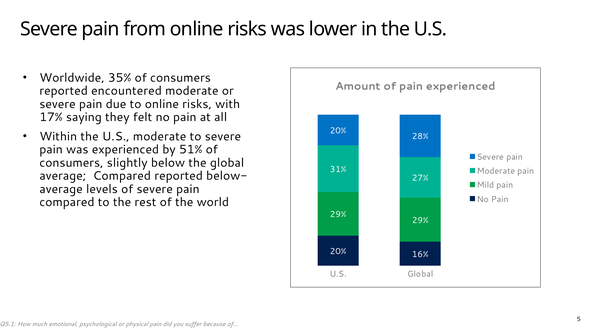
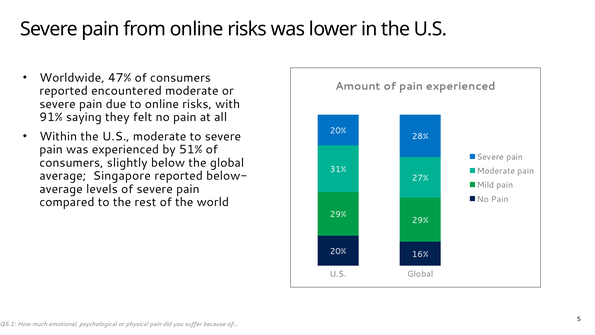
35%: 35% -> 47%
17%: 17% -> 91%
average Compared: Compared -> Singapore
